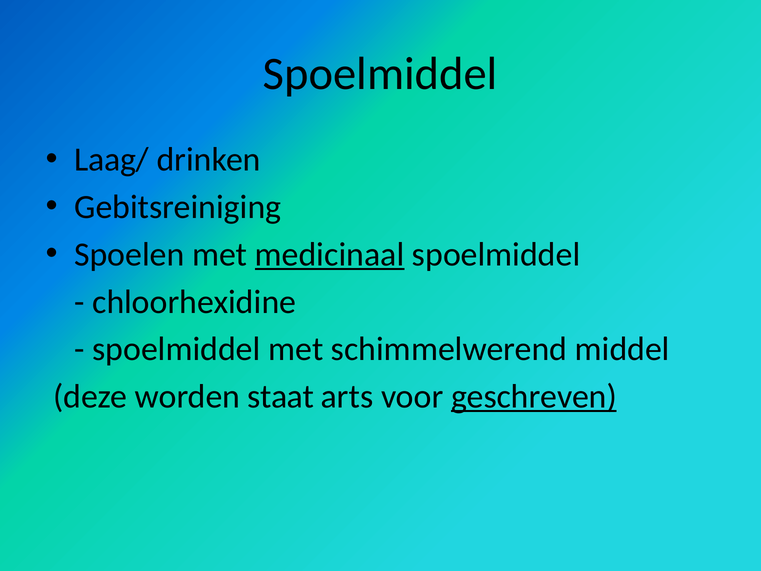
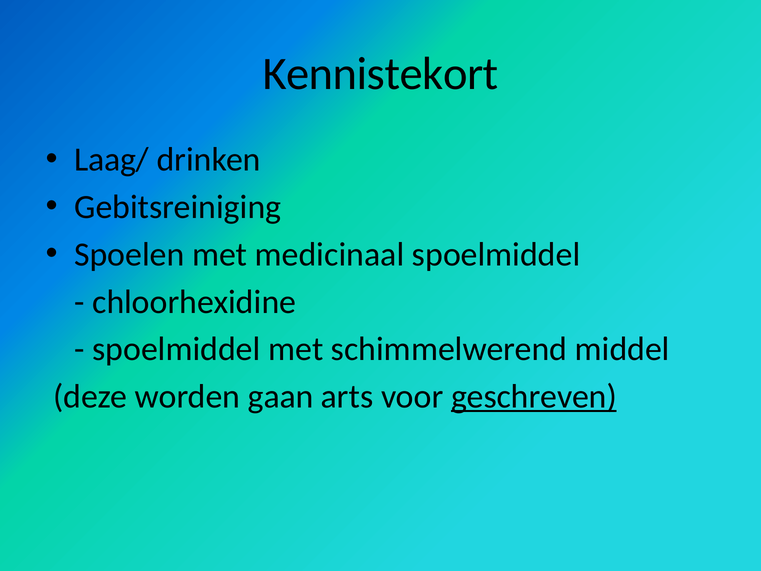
Spoelmiddel at (380, 74): Spoelmiddel -> Kennistekort
medicinaal underline: present -> none
staat: staat -> gaan
